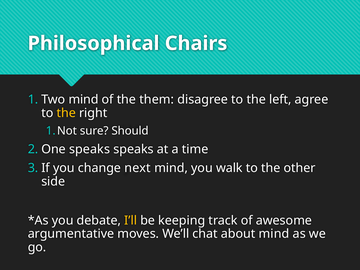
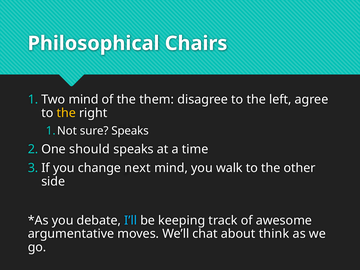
sure Should: Should -> Speaks
speaks at (90, 149): speaks -> should
I’ll colour: yellow -> light blue
about mind: mind -> think
